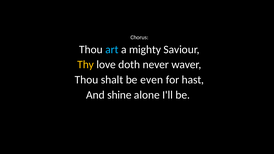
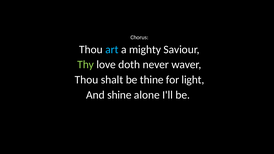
Thy colour: yellow -> light green
even: even -> thine
hast: hast -> light
